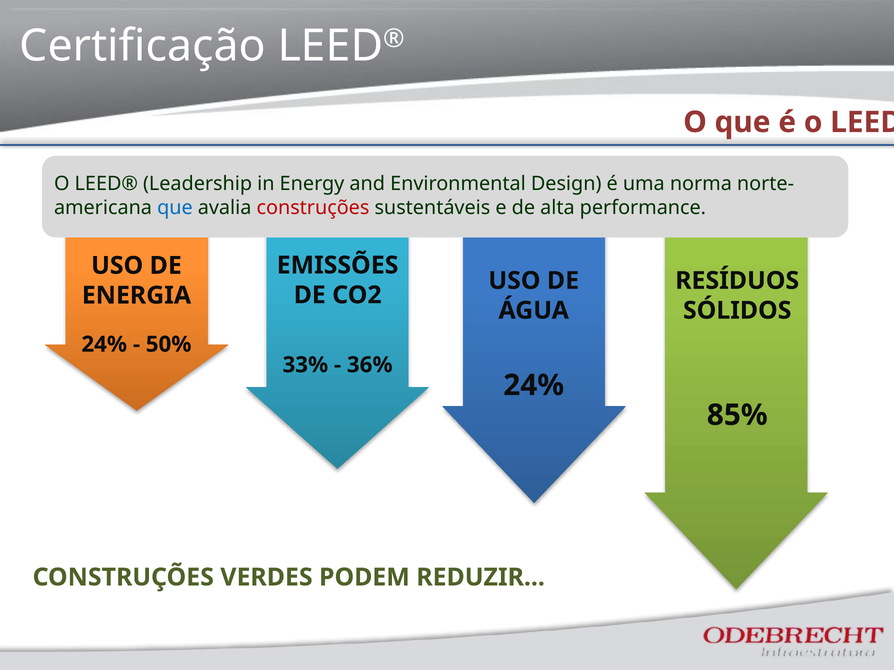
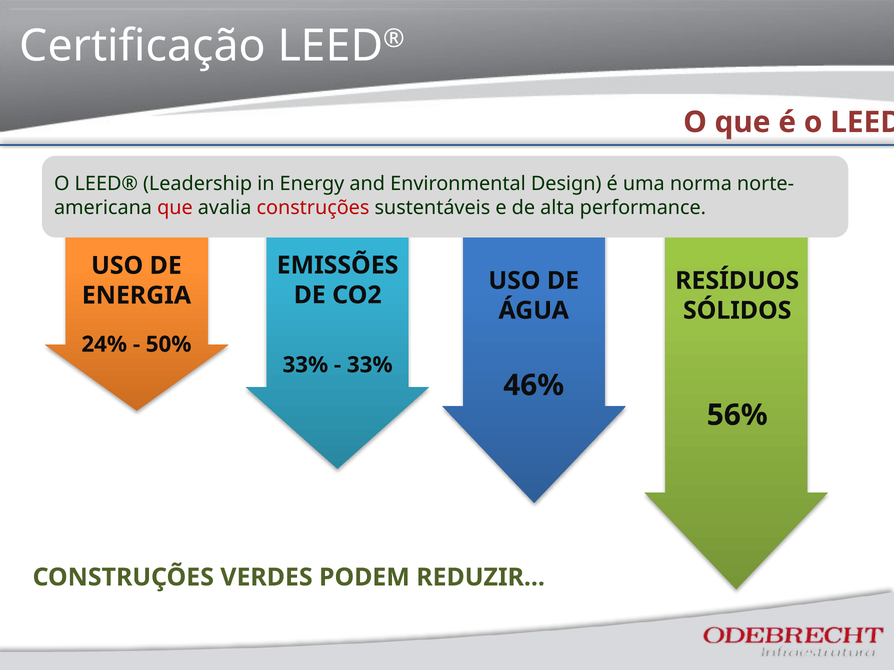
que at (175, 208) colour: blue -> red
36% at (370, 365): 36% -> 33%
24% at (534, 386): 24% -> 46%
85%: 85% -> 56%
